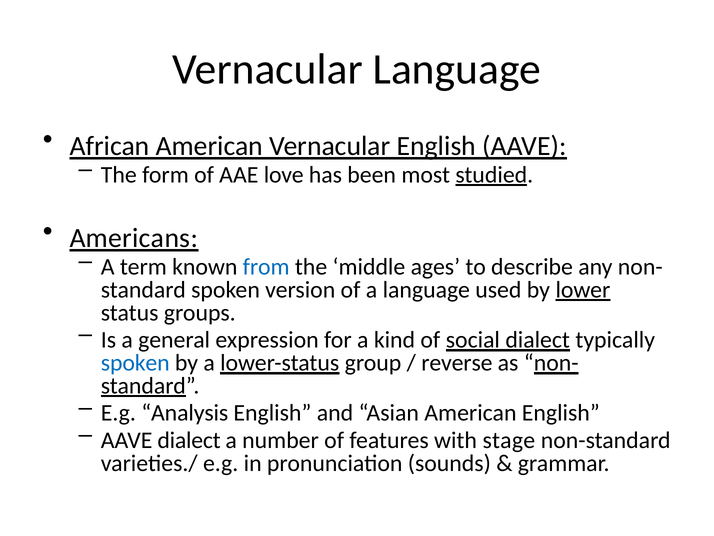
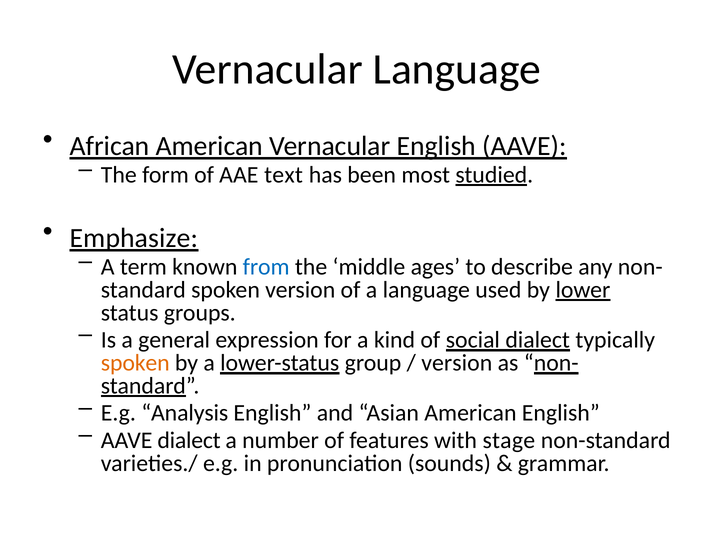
love: love -> text
Americans: Americans -> Emphasize
spoken at (135, 363) colour: blue -> orange
reverse at (457, 363): reverse -> version
